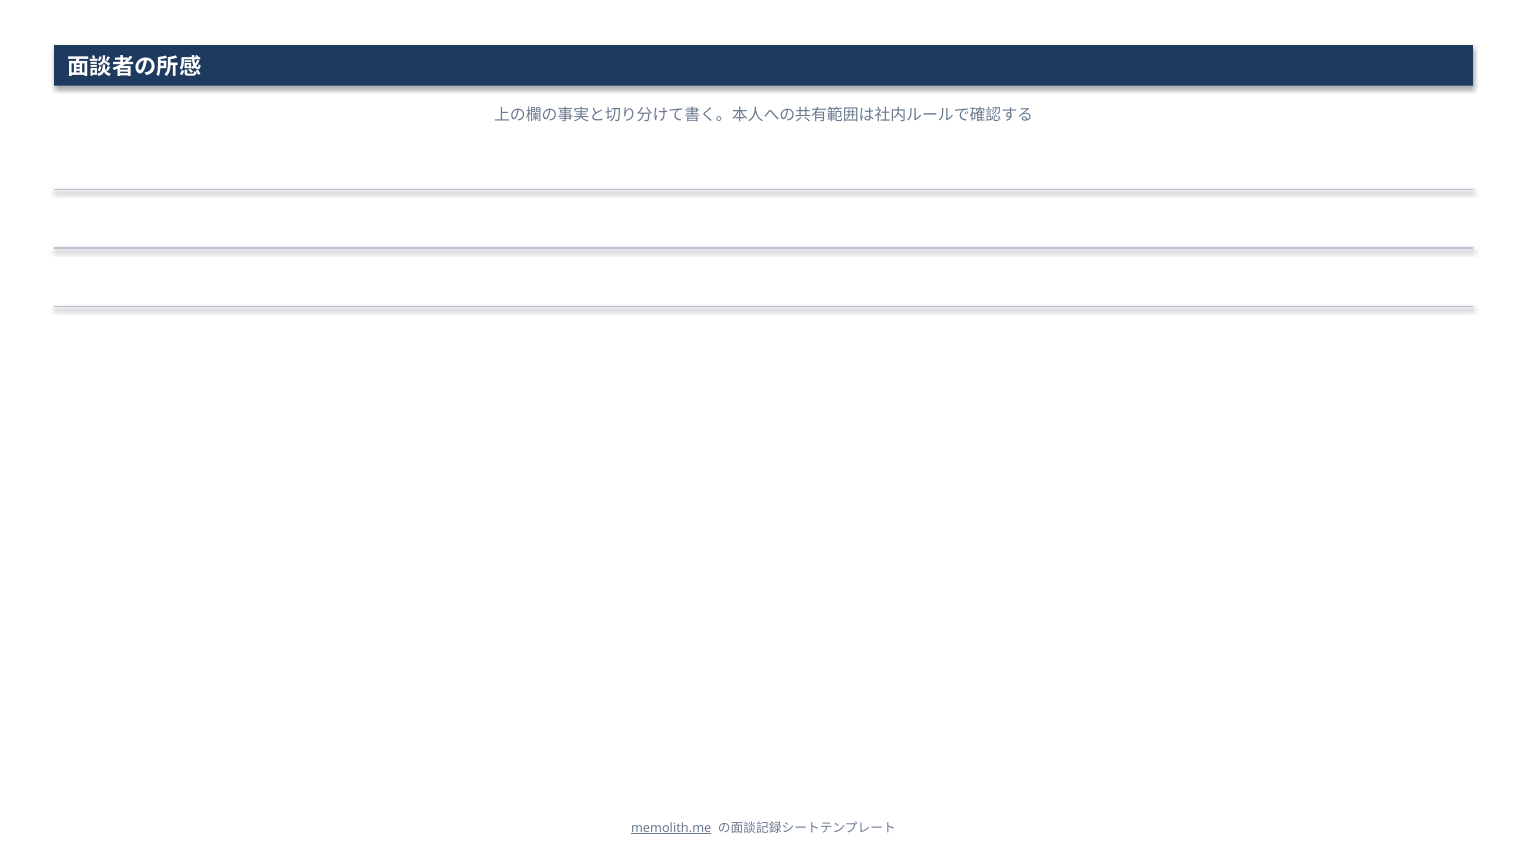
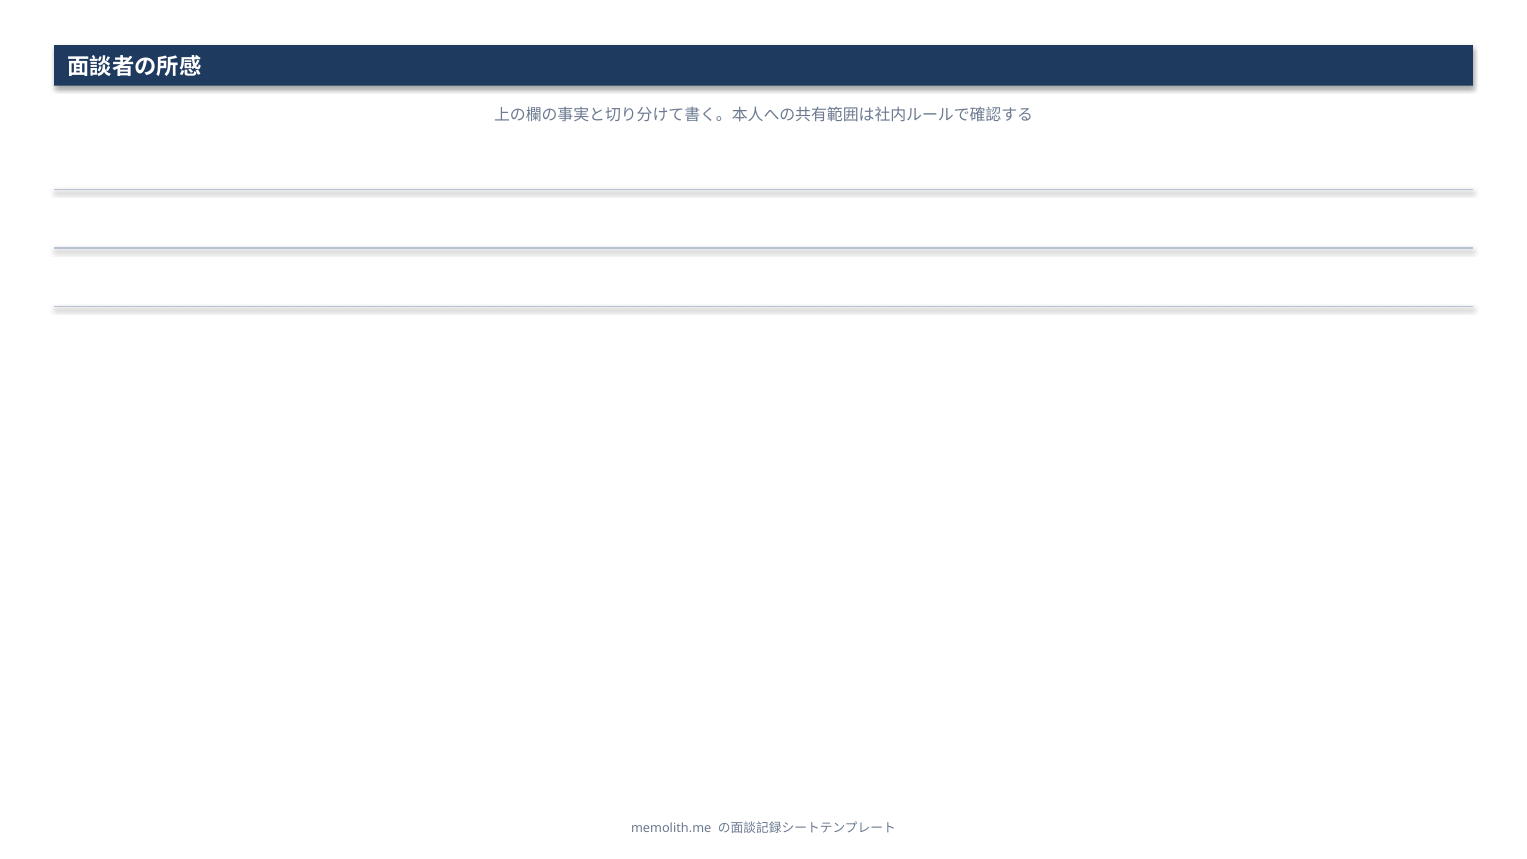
memolith.me underline: present -> none
